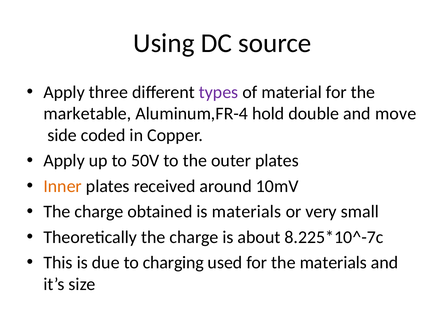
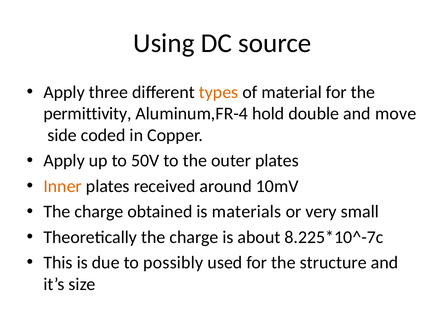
types colour: purple -> orange
marketable: marketable -> permittivity
charging: charging -> possibly
the materials: materials -> structure
